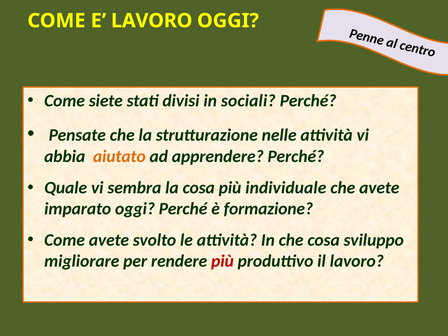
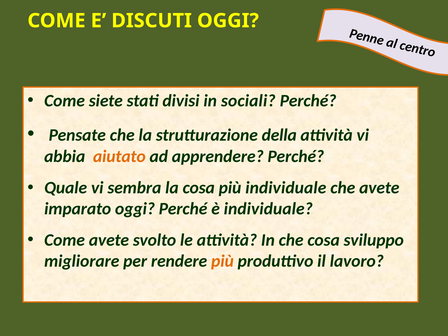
E LAVORO: LAVORO -> DISCUTI
nelle: nelle -> della
è formazione: formazione -> individuale
più at (222, 261) colour: red -> orange
